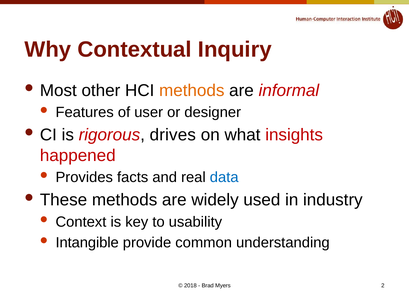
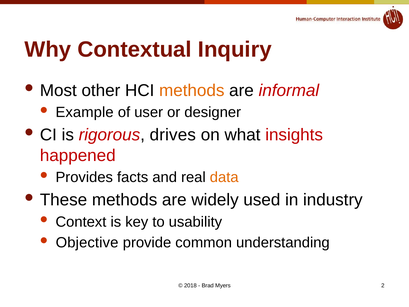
Features: Features -> Example
data colour: blue -> orange
Intangible: Intangible -> Objective
